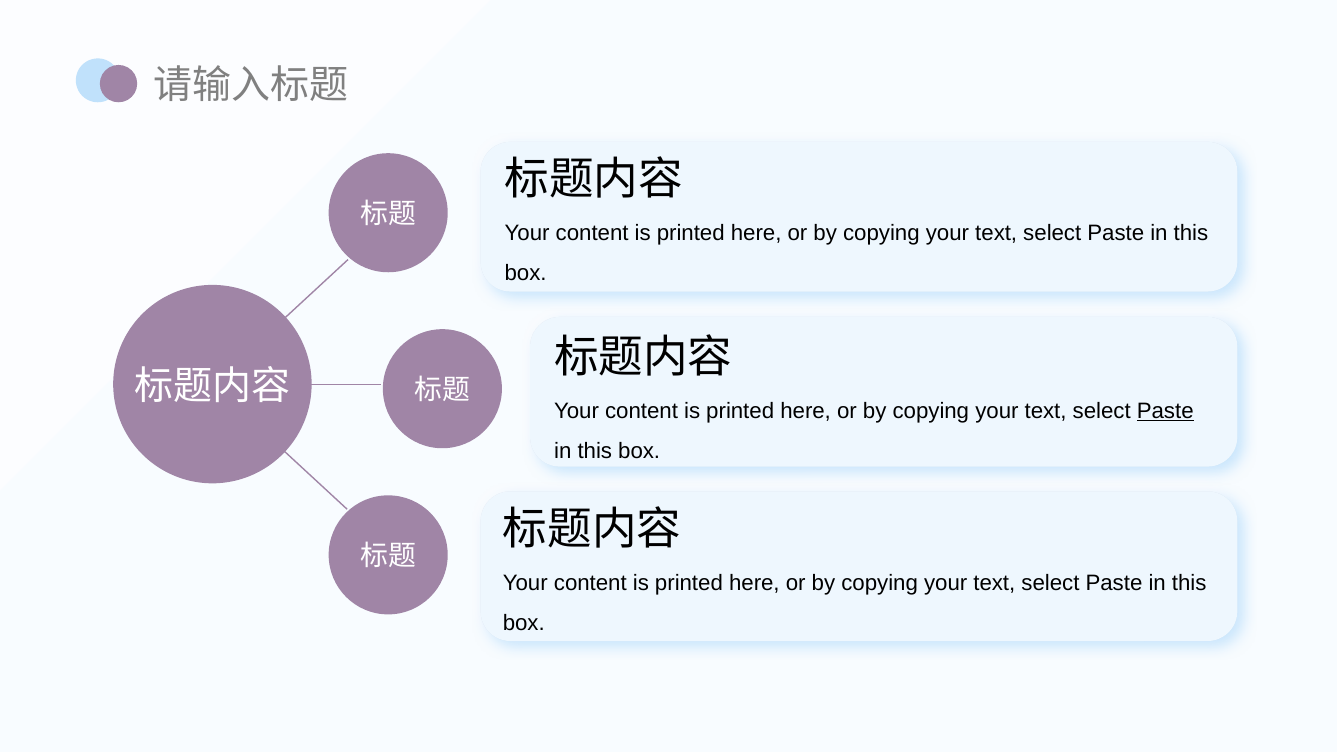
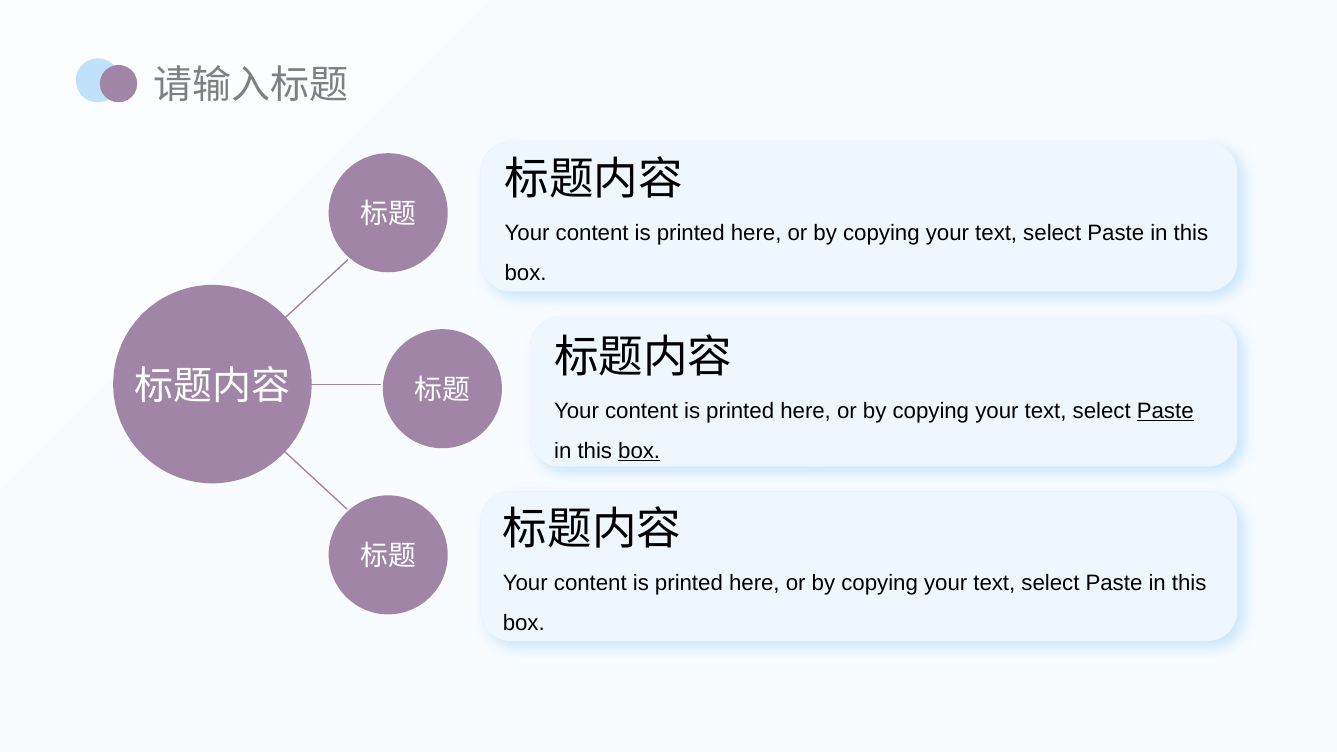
box at (639, 451) underline: none -> present
